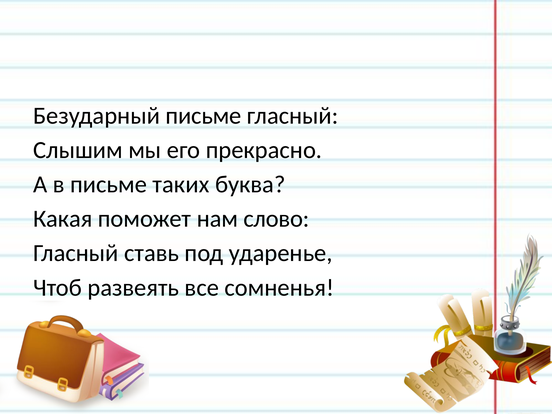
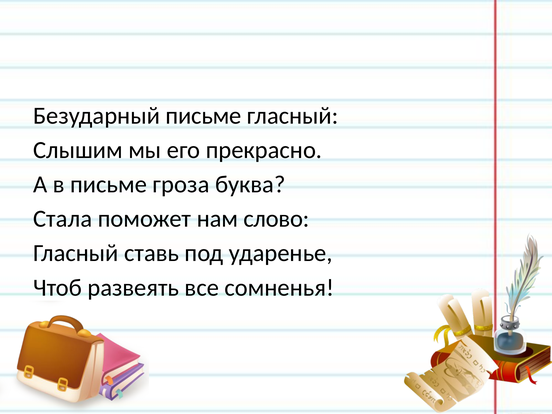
таких: таких -> гроза
Какая: Какая -> Стала
